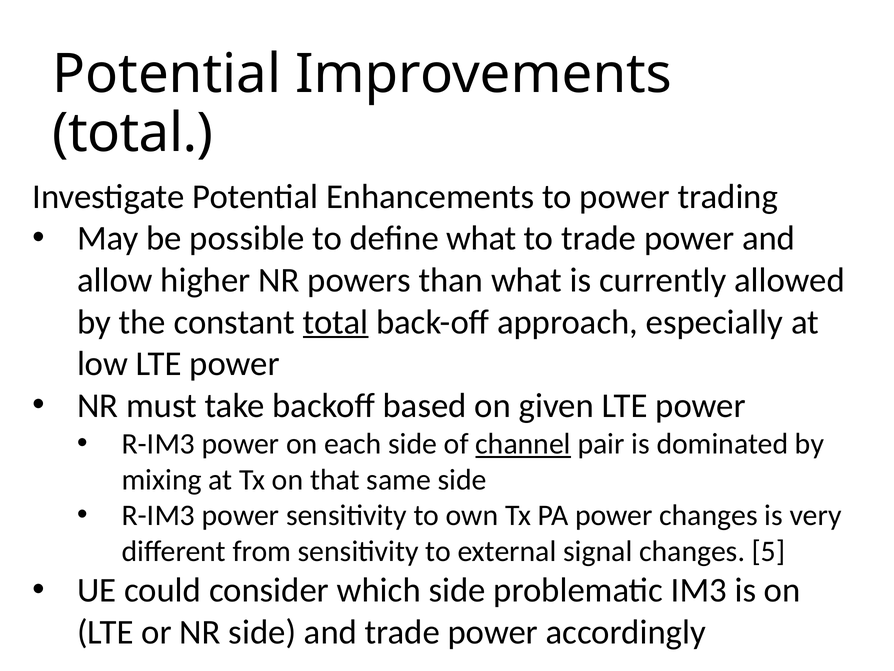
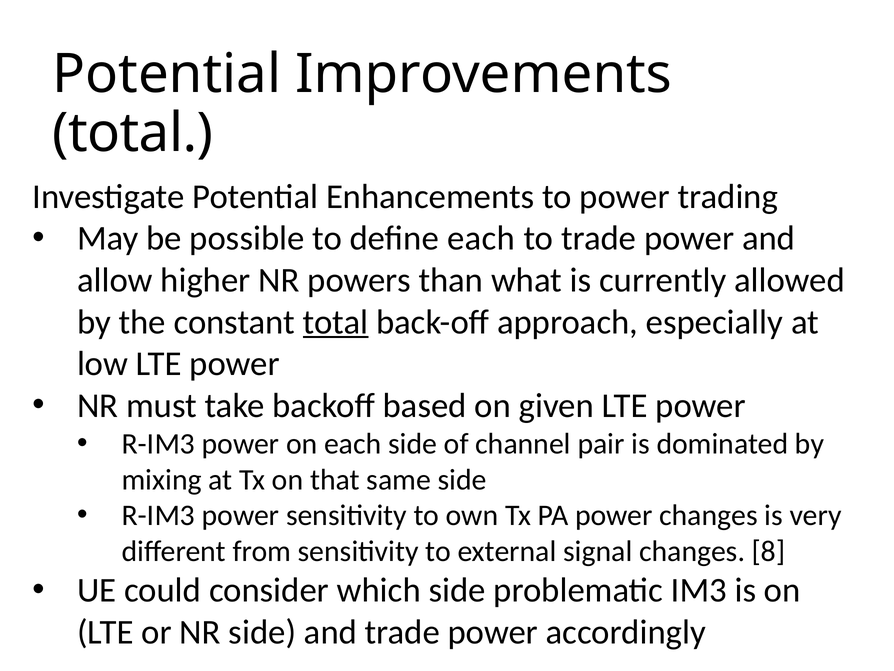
define what: what -> each
channel underline: present -> none
5: 5 -> 8
